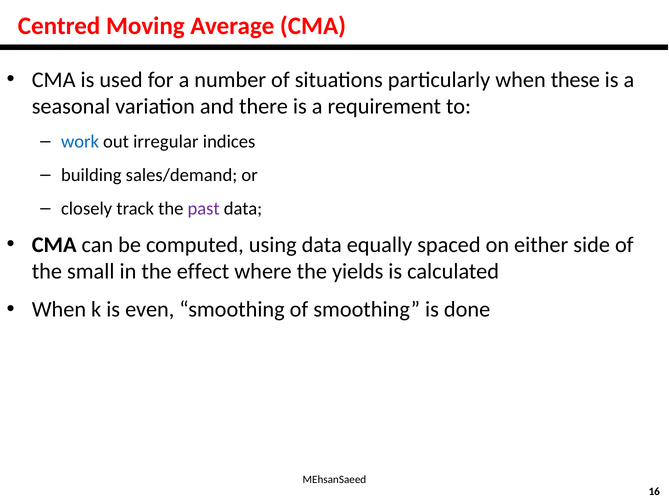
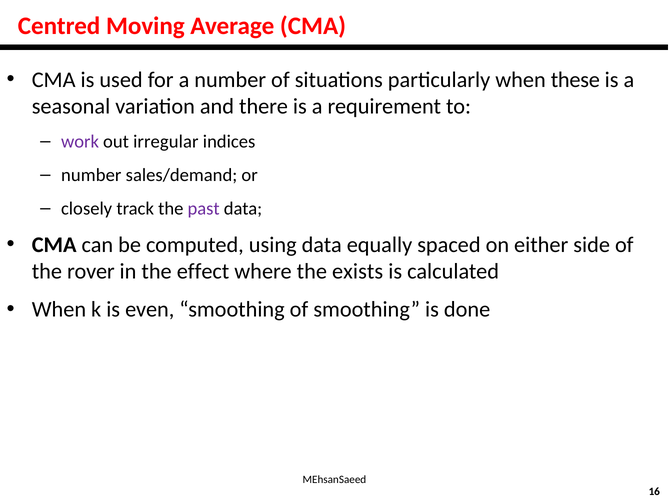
work colour: blue -> purple
building at (91, 175): building -> number
small: small -> rover
yields: yields -> exists
